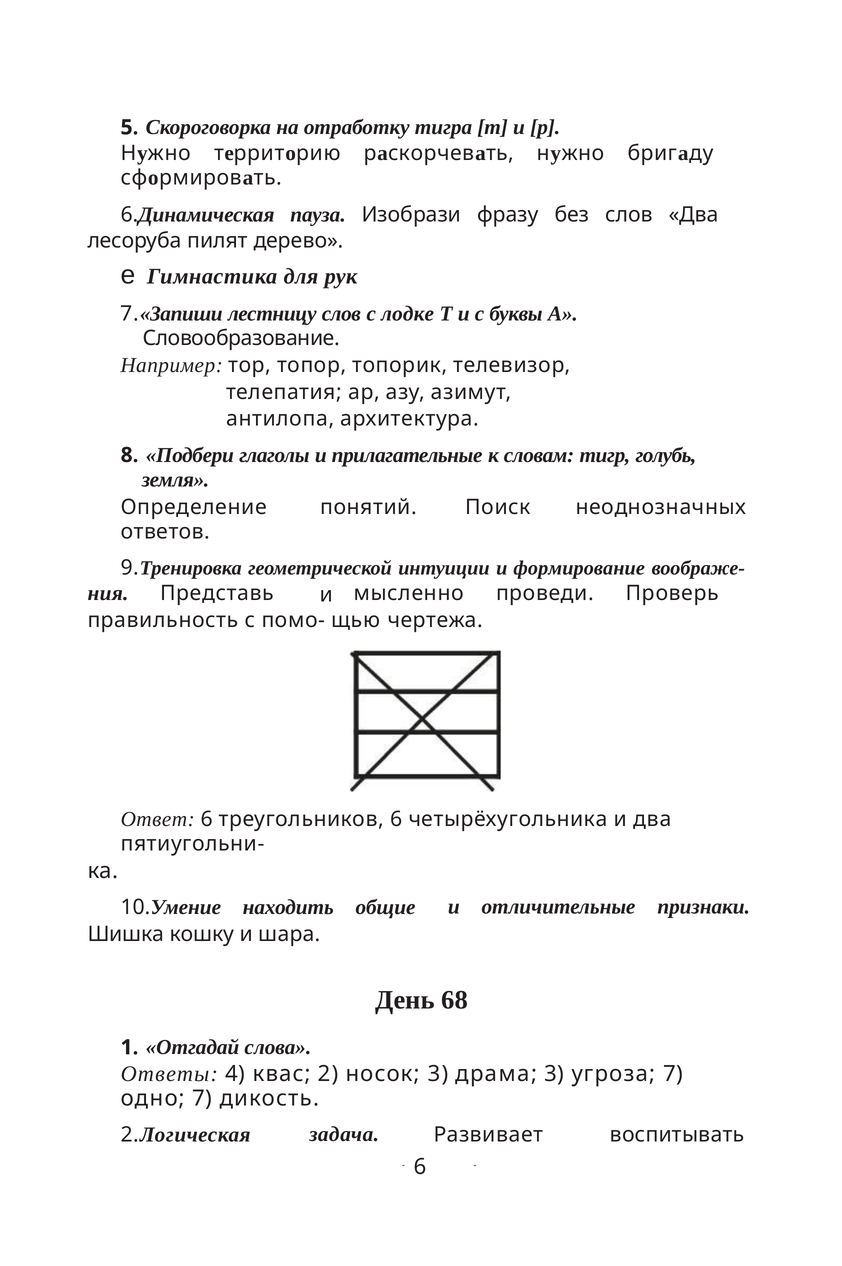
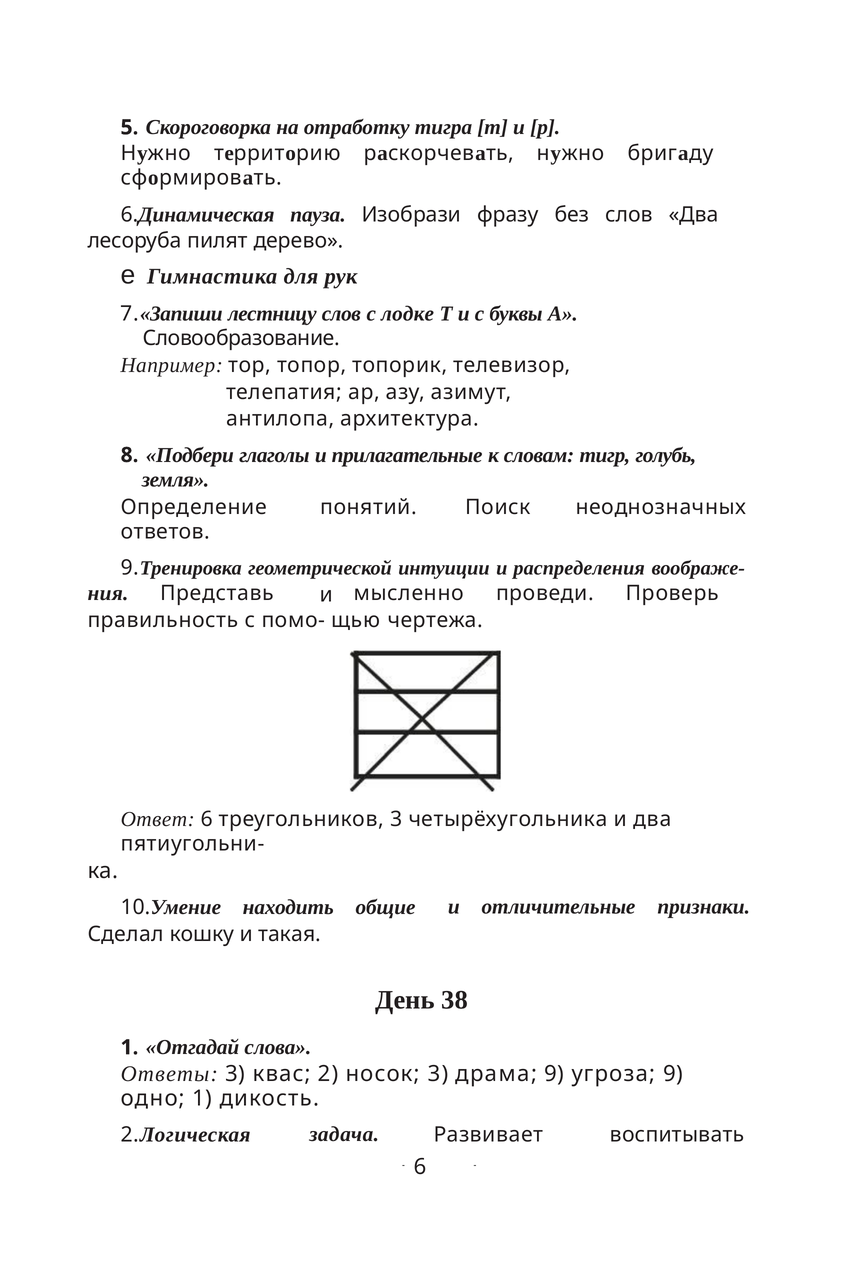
формирование: формирование -> распределения
треугольников 6: 6 -> 3
Шишка: Шишка -> Сделал
шара: шара -> такая
68: 68 -> 38
Ответы 4: 4 -> 3
драма 3: 3 -> 9
угроза 7: 7 -> 9
одно 7: 7 -> 1
